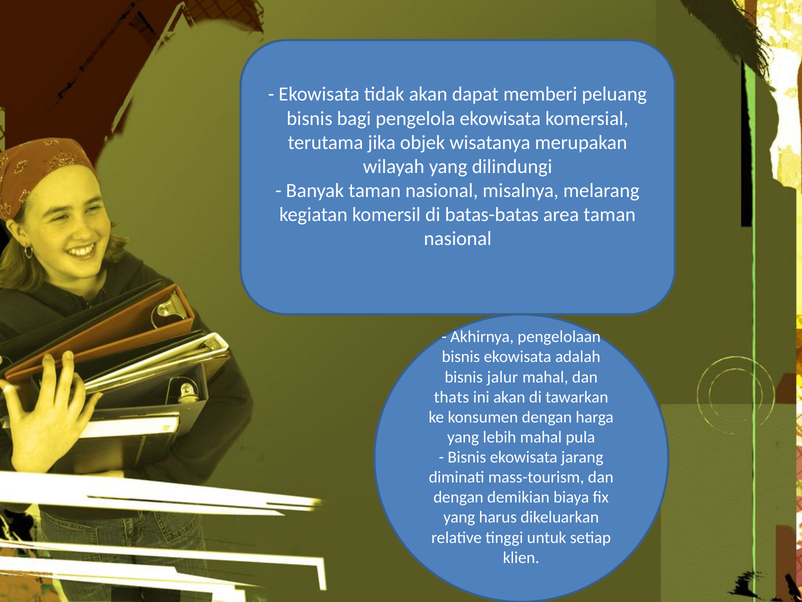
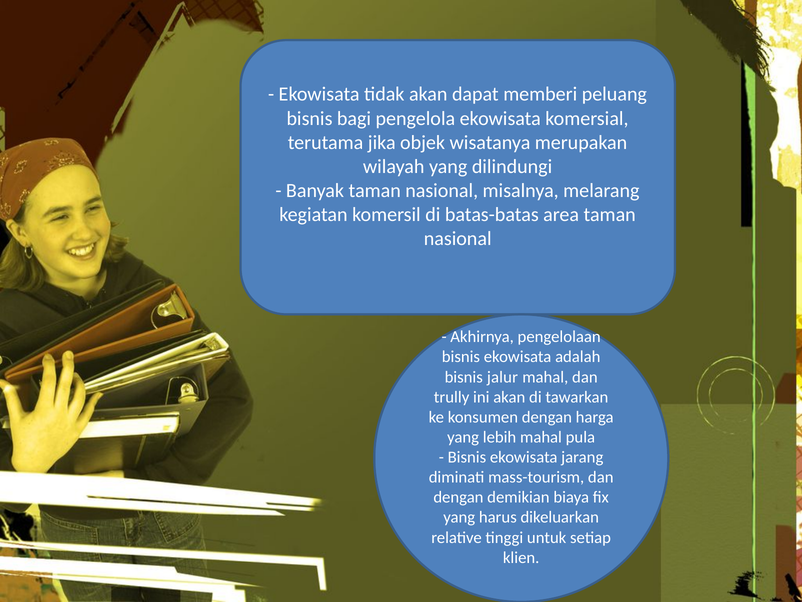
thats: thats -> trully
